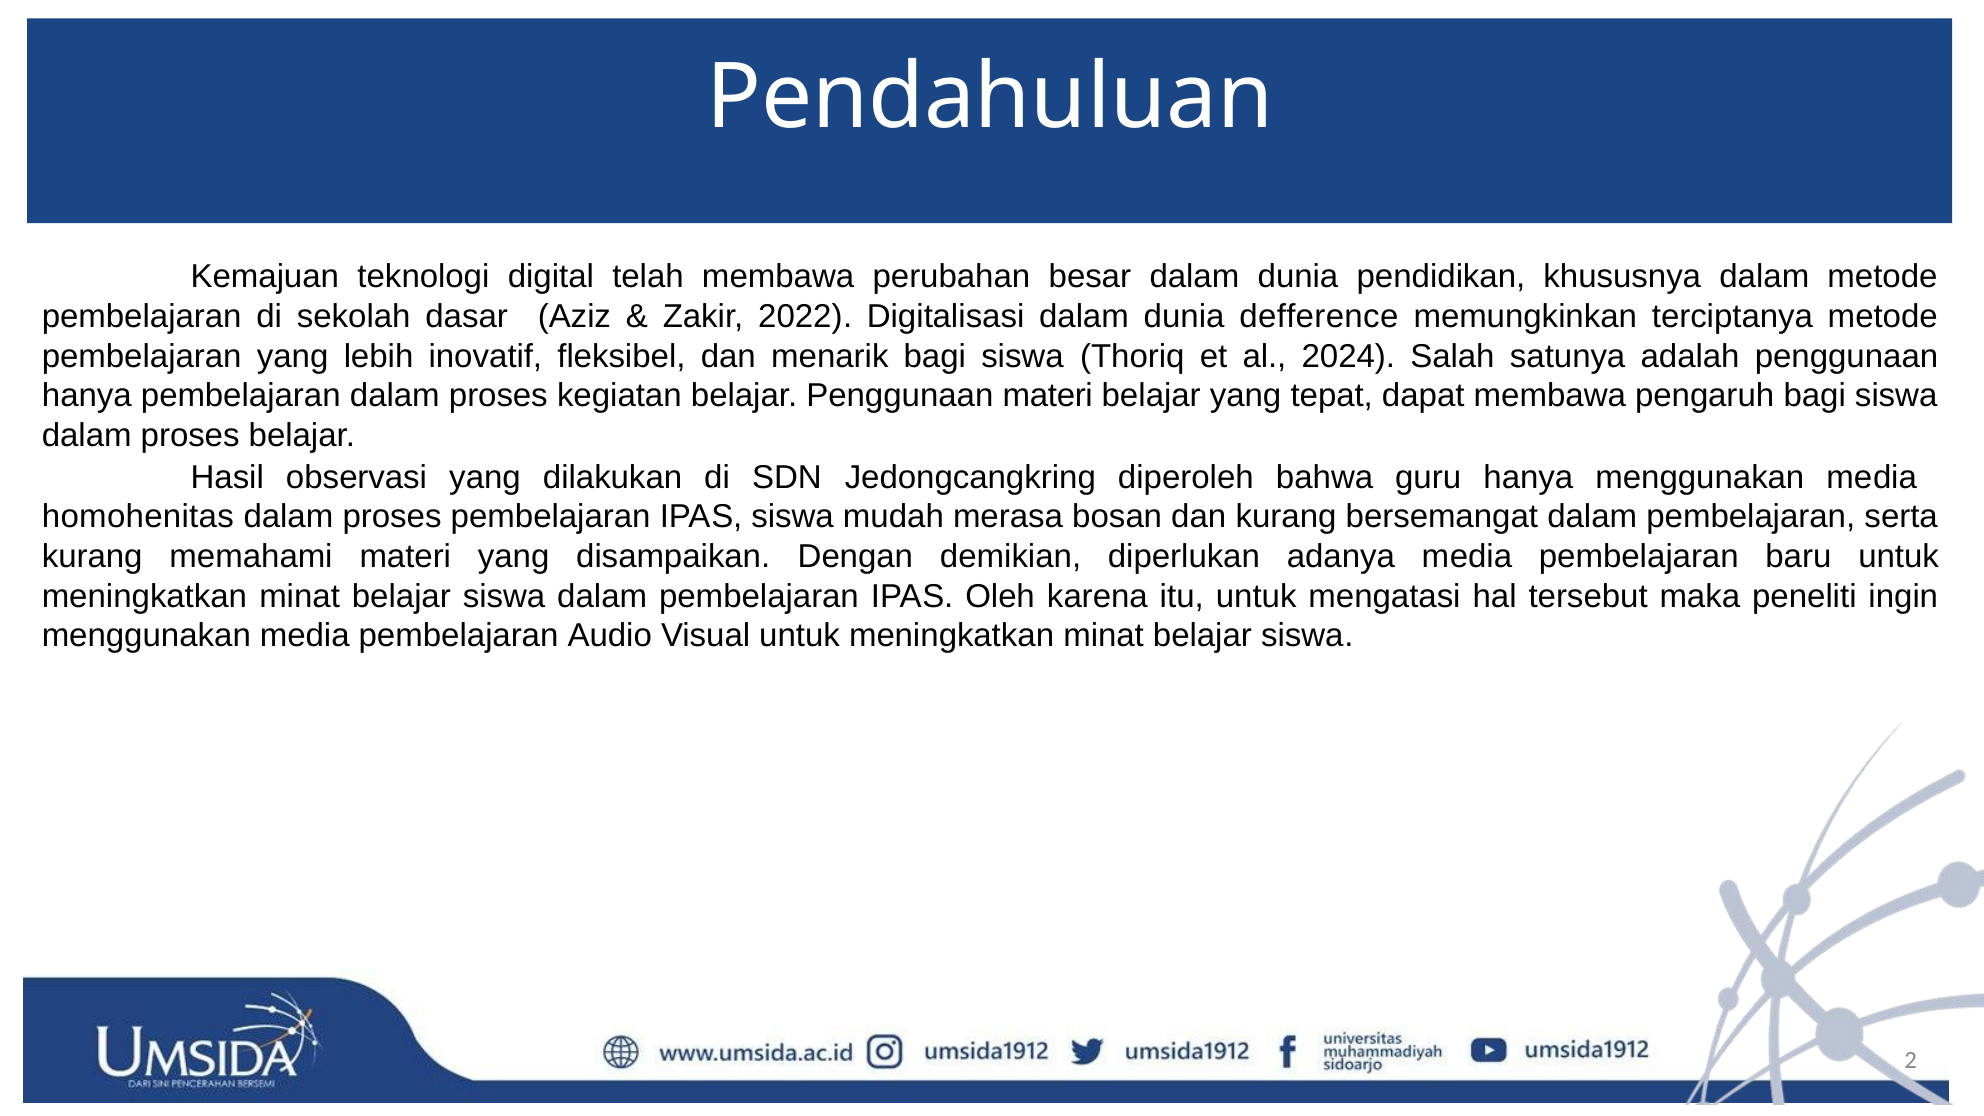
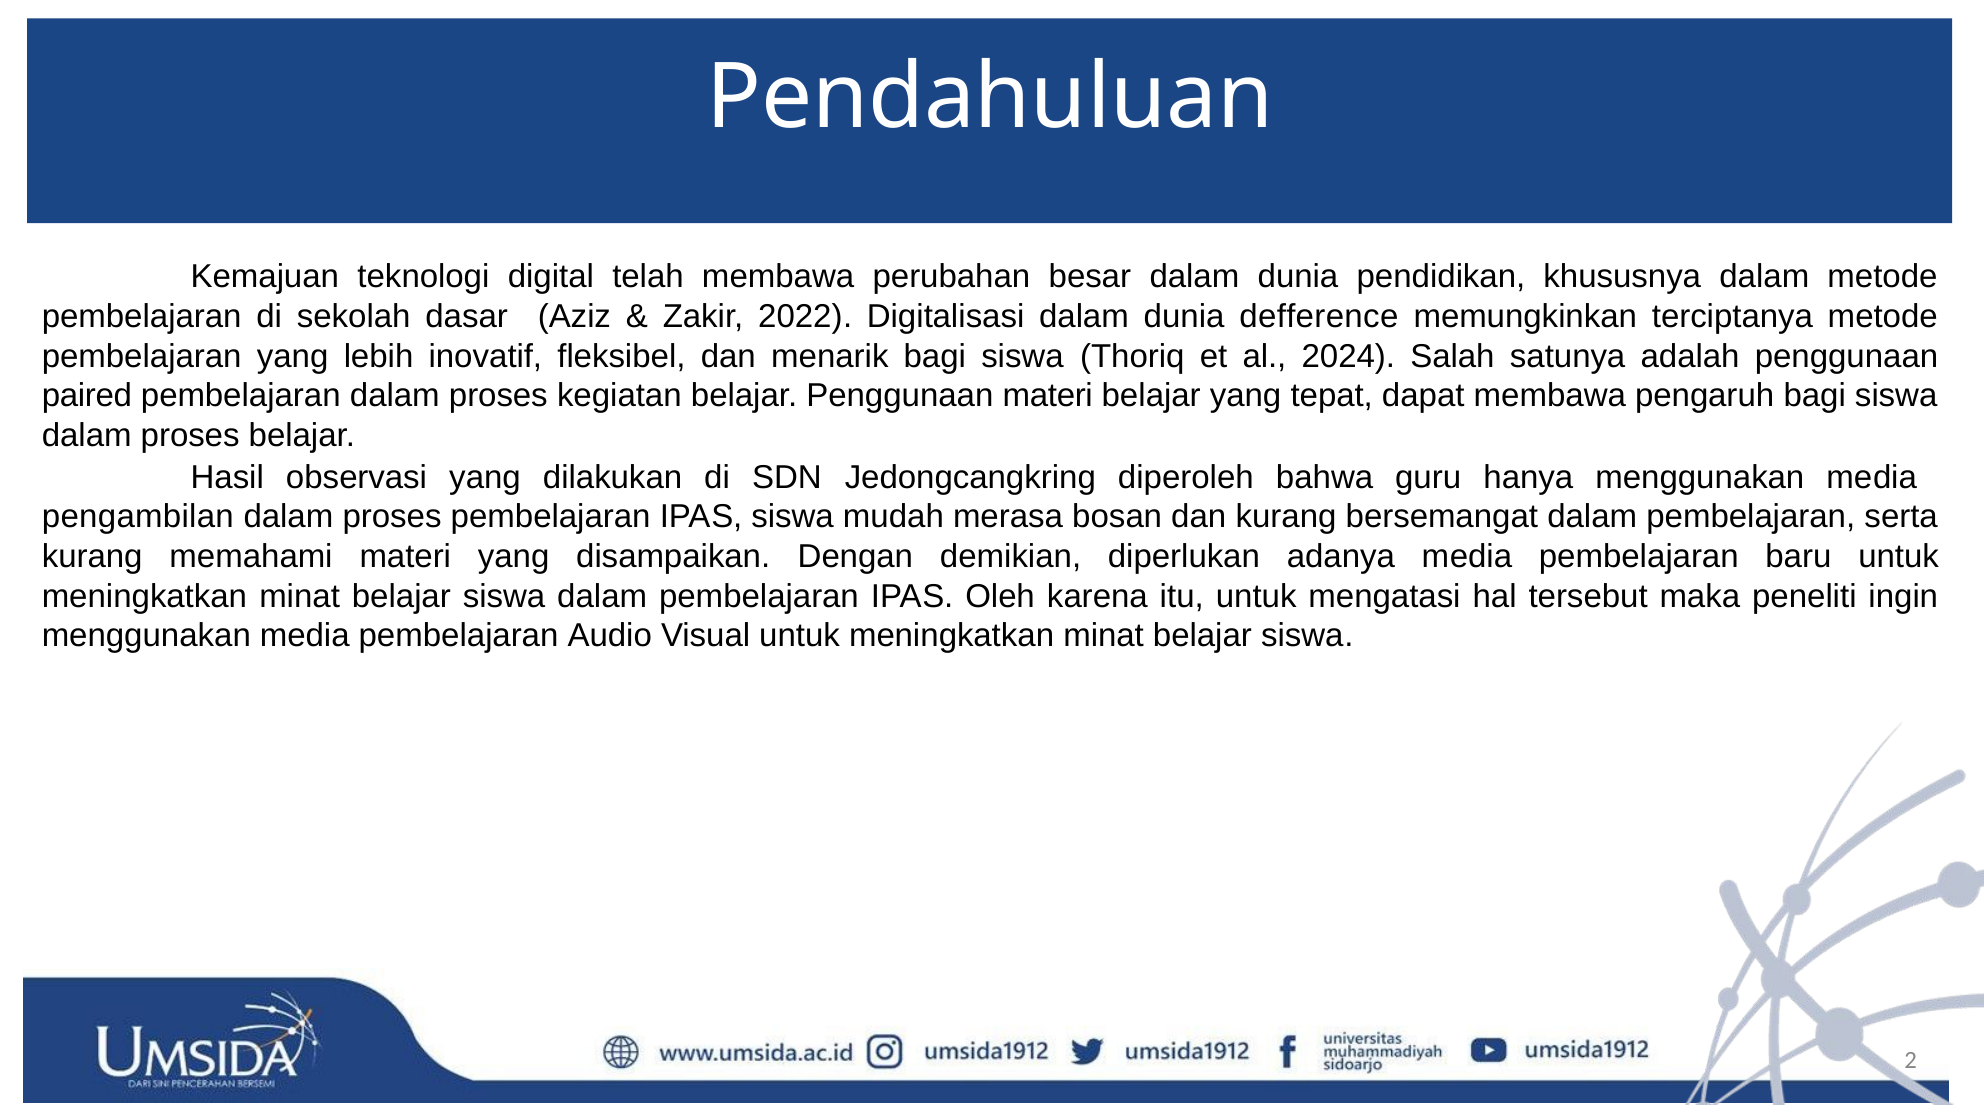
hanya at (87, 396): hanya -> paired
homohenitas: homohenitas -> pengambilan
